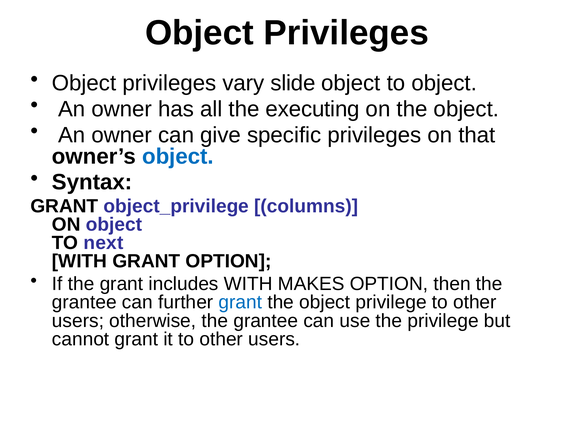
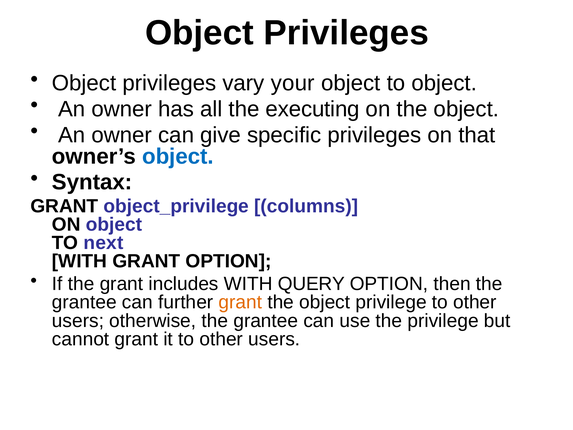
slide: slide -> your
MAKES: MAKES -> QUERY
grant at (240, 302) colour: blue -> orange
